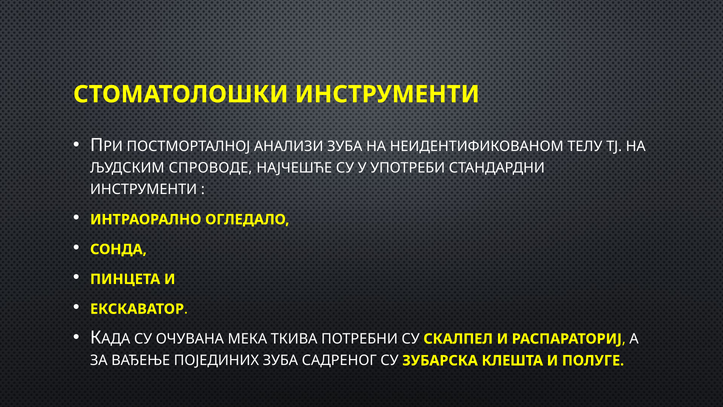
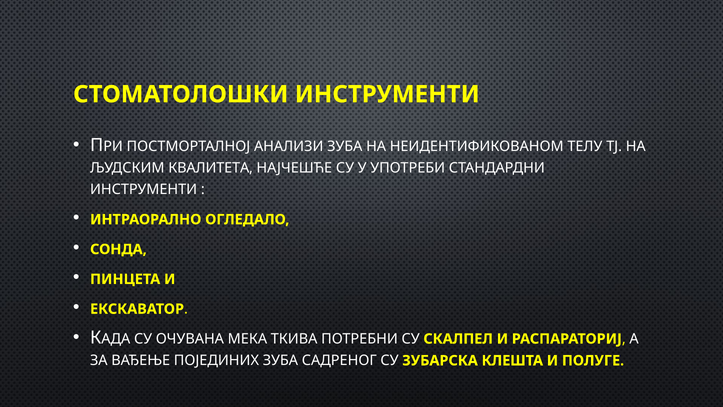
СПРОВОДЕ: СПРОВОДЕ -> КВАЛИТЕТА
